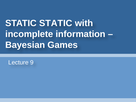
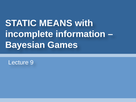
STATIC STATIC: STATIC -> MEANS
